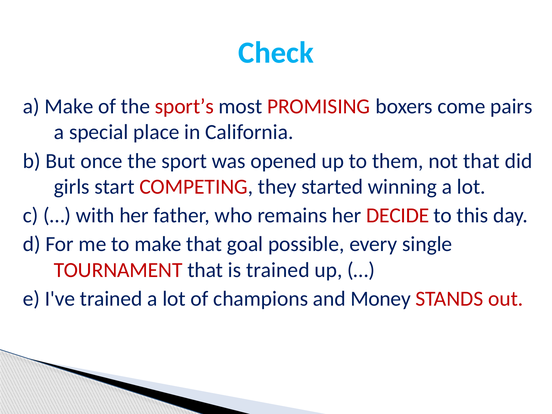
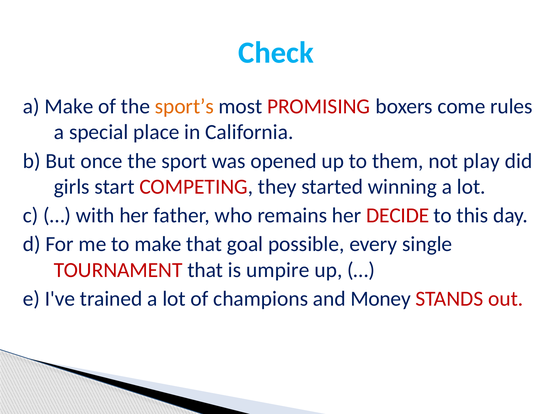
sport’s colour: red -> orange
pairs: pairs -> rules
not that: that -> play
is trained: trained -> umpire
